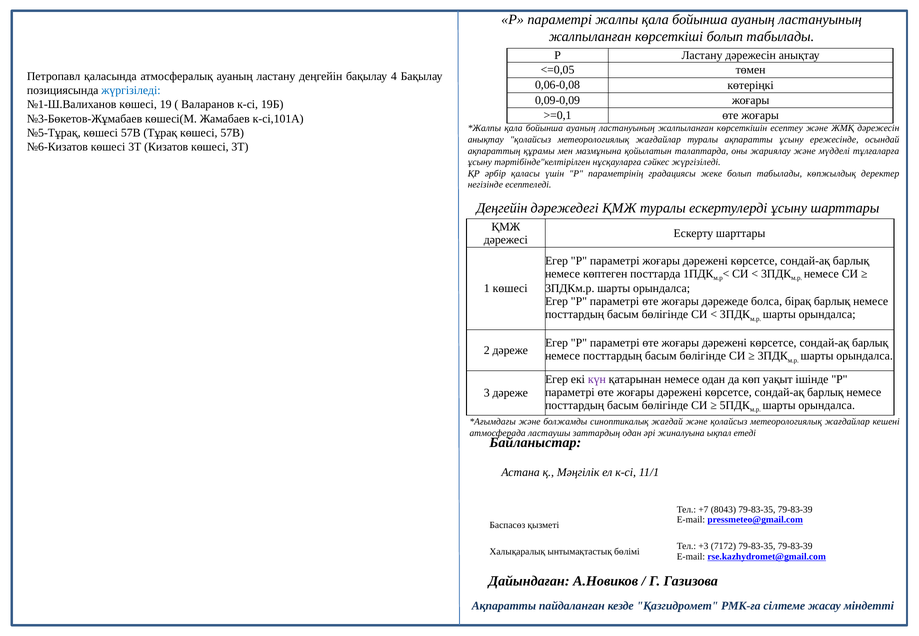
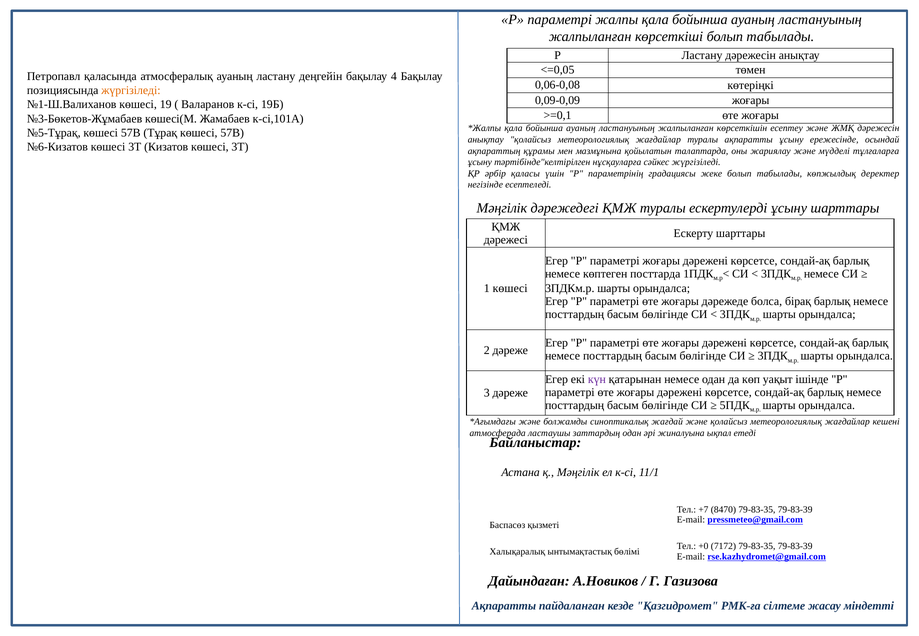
жүргізіледі at (131, 90) colour: blue -> orange
Деңгейін at (502, 208): Деңгейін -> Мәңгілік
8043: 8043 -> 8470
+3: +3 -> +0
